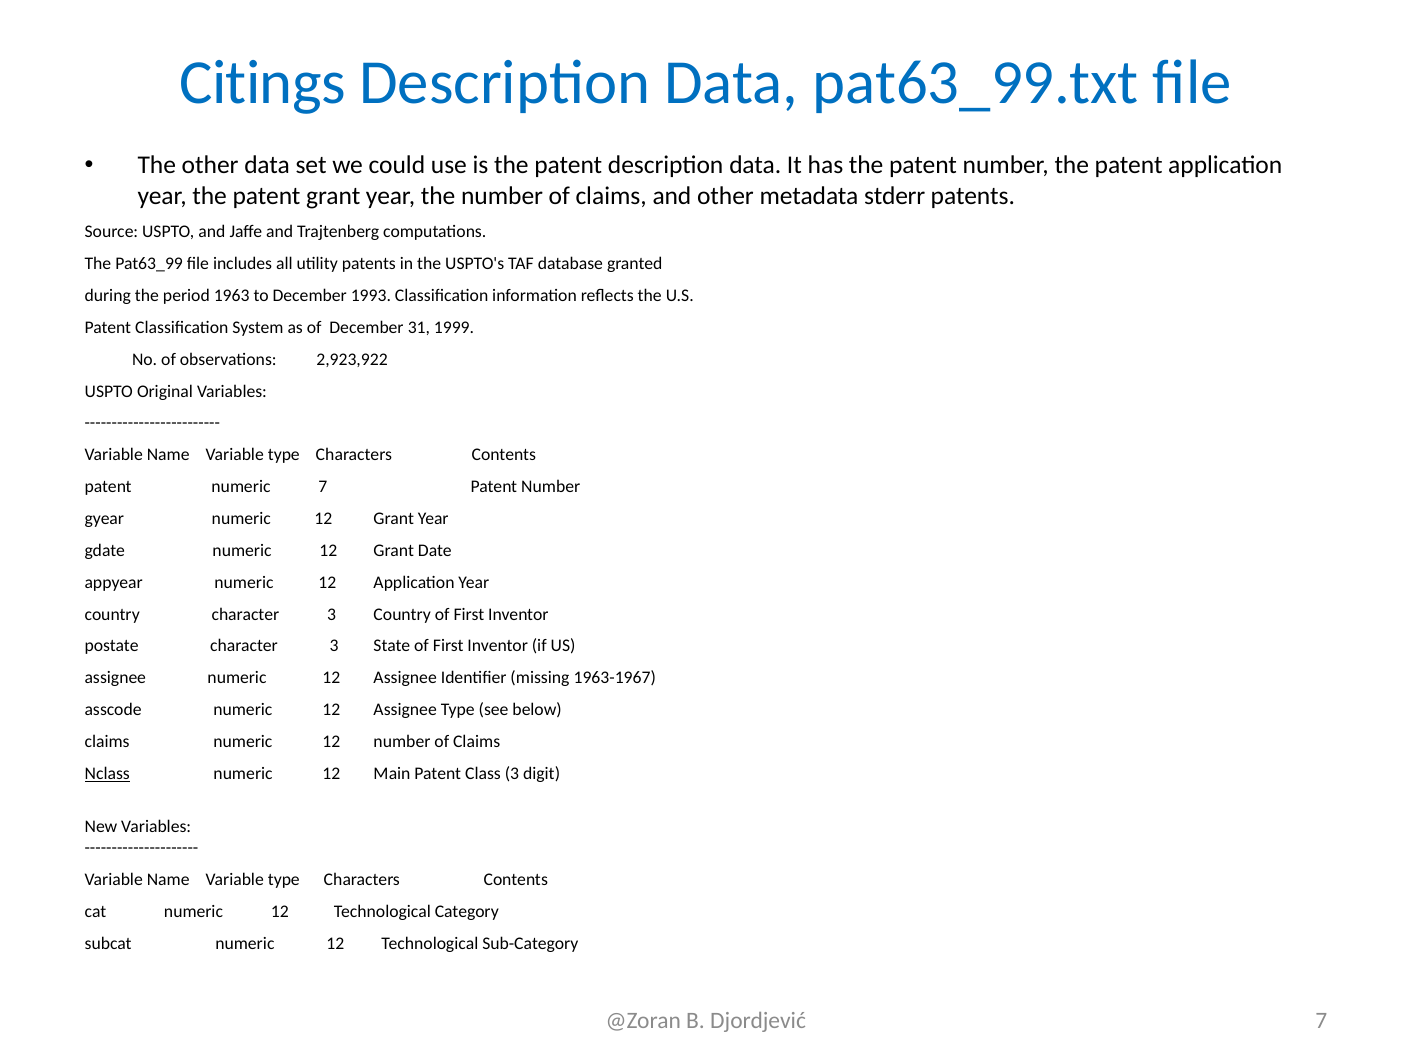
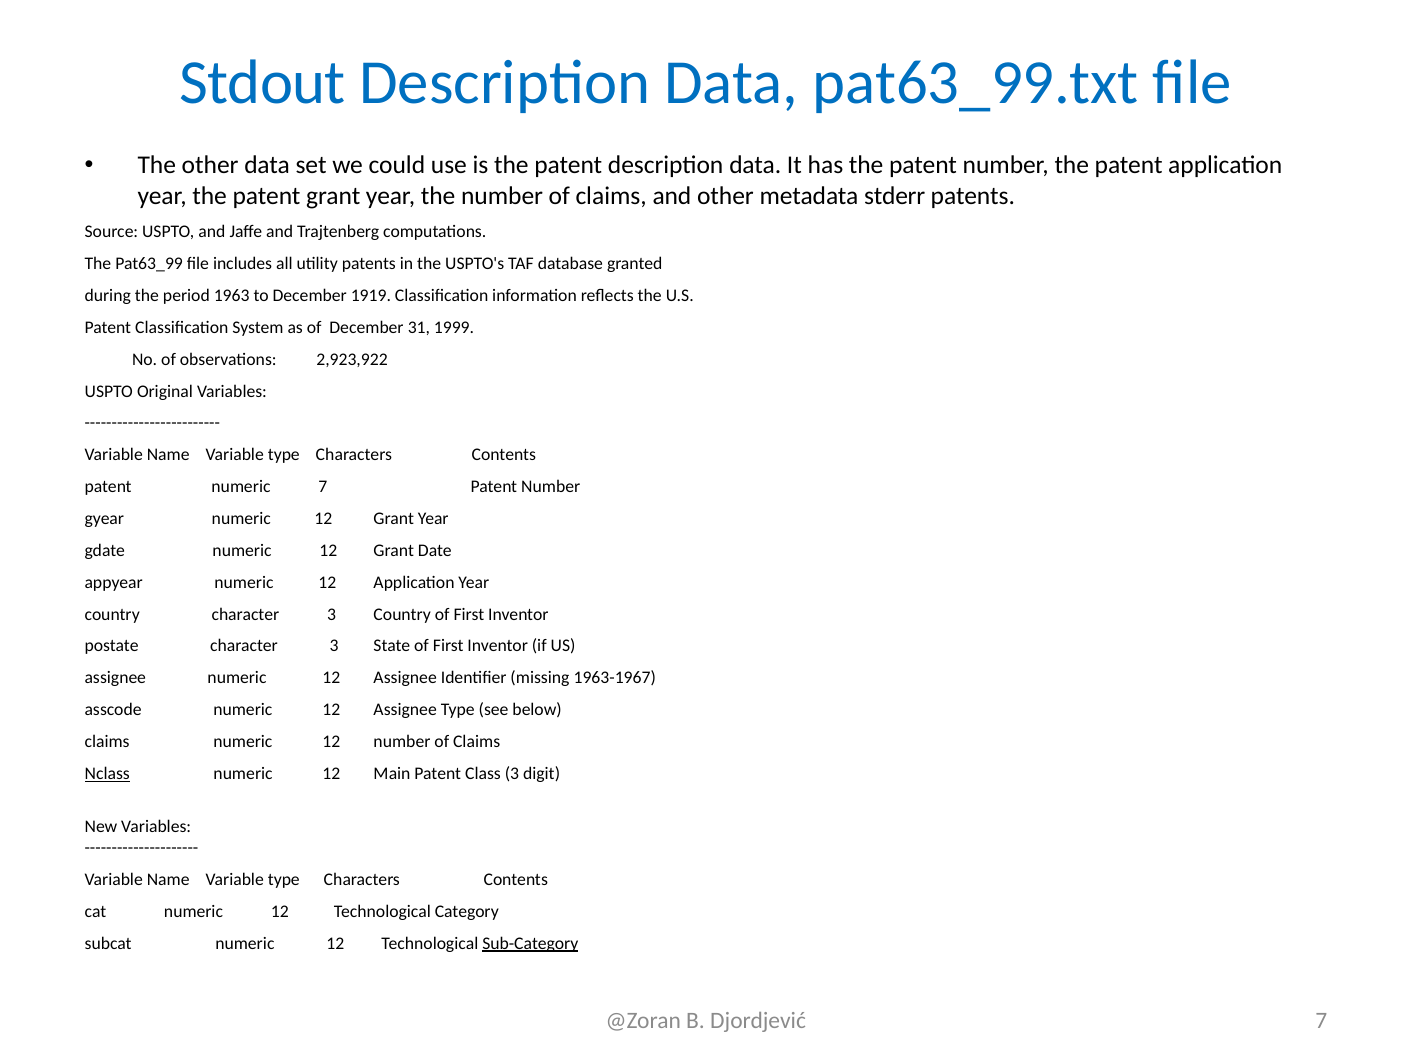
Citings: Citings -> Stdout
1993: 1993 -> 1919
Sub-Category underline: none -> present
